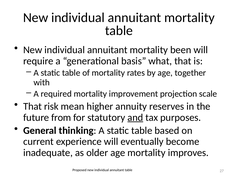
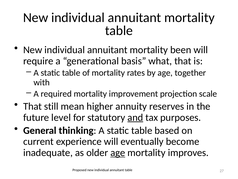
risk: risk -> still
from: from -> level
age at (118, 152) underline: none -> present
